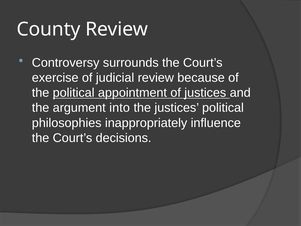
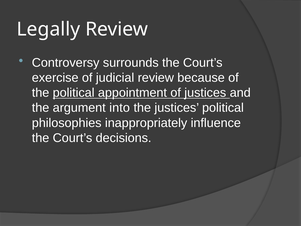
County: County -> Legally
